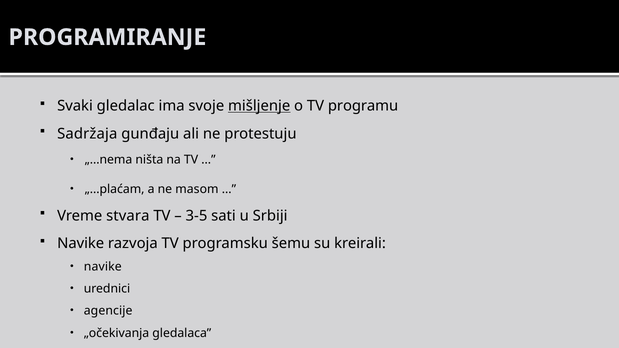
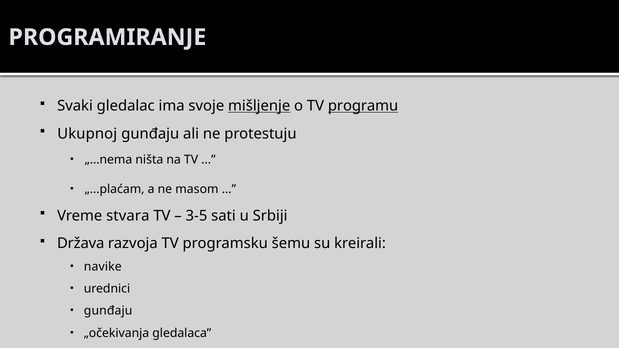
programu underline: none -> present
Sadržaja: Sadržaja -> Ukupnoj
Navike at (81, 244): Navike -> Država
agencije at (108, 311): agencije -> gunđaju
